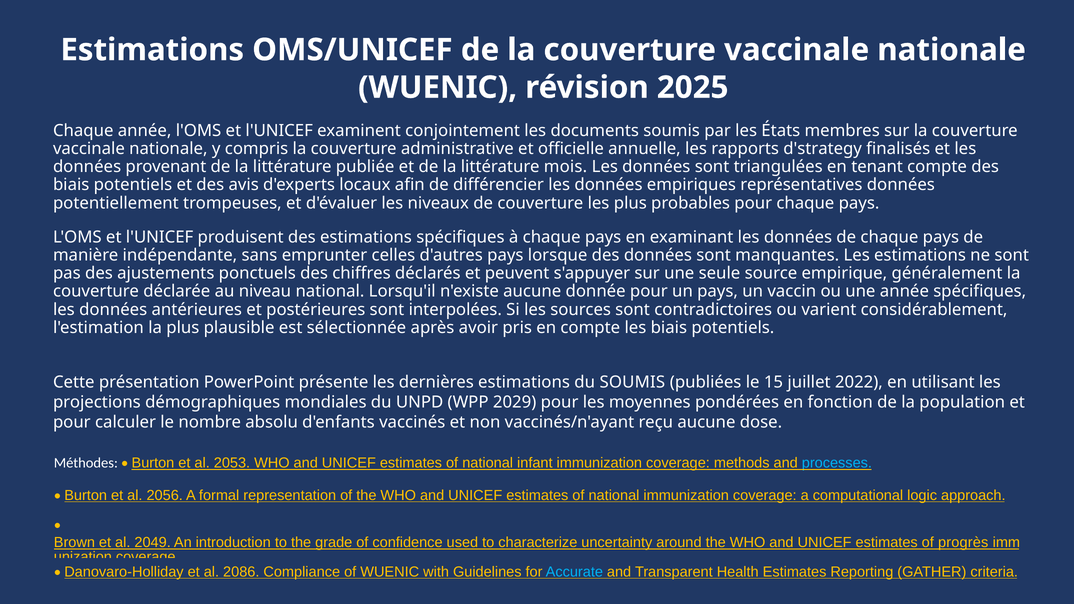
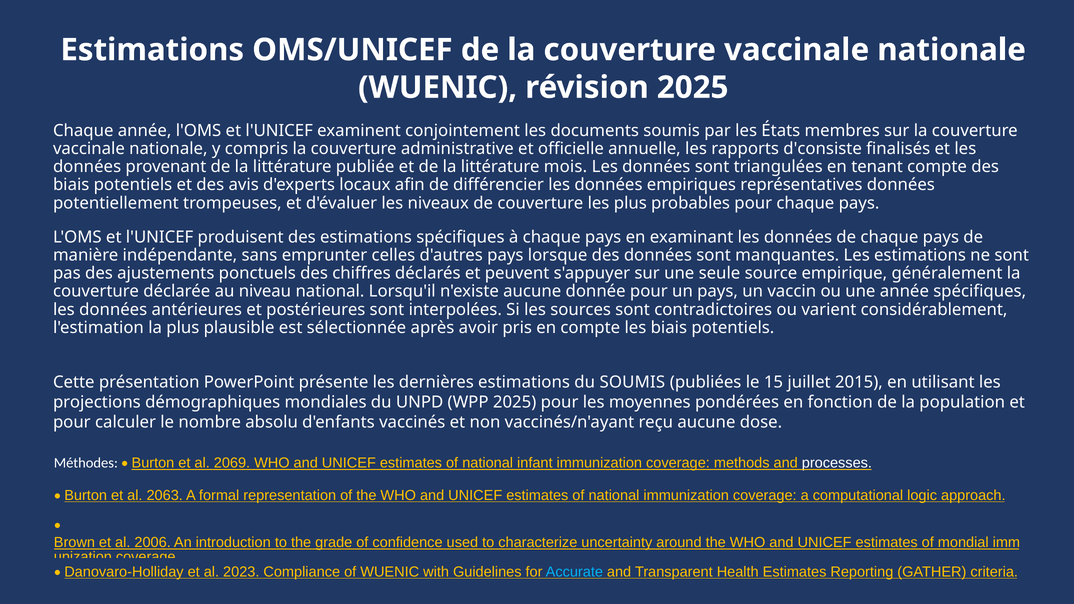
d'strategy: d'strategy -> d'consiste
2022: 2022 -> 2015
WPP 2029: 2029 -> 2025
2053: 2053 -> 2069
processes colour: light blue -> white
2056: 2056 -> 2063
2049: 2049 -> 2006
progrès: progrès -> mondial
2086: 2086 -> 2023
